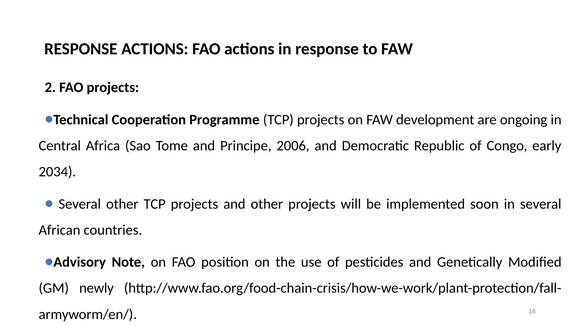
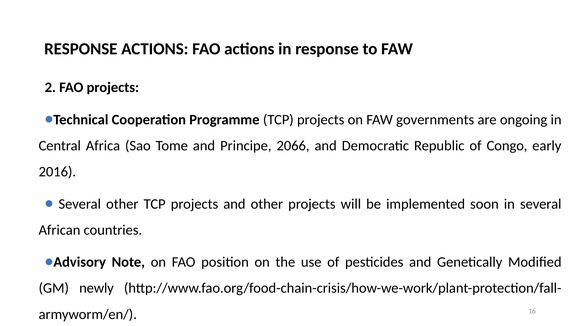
development: development -> governments
2006: 2006 -> 2066
2034: 2034 -> 2016
